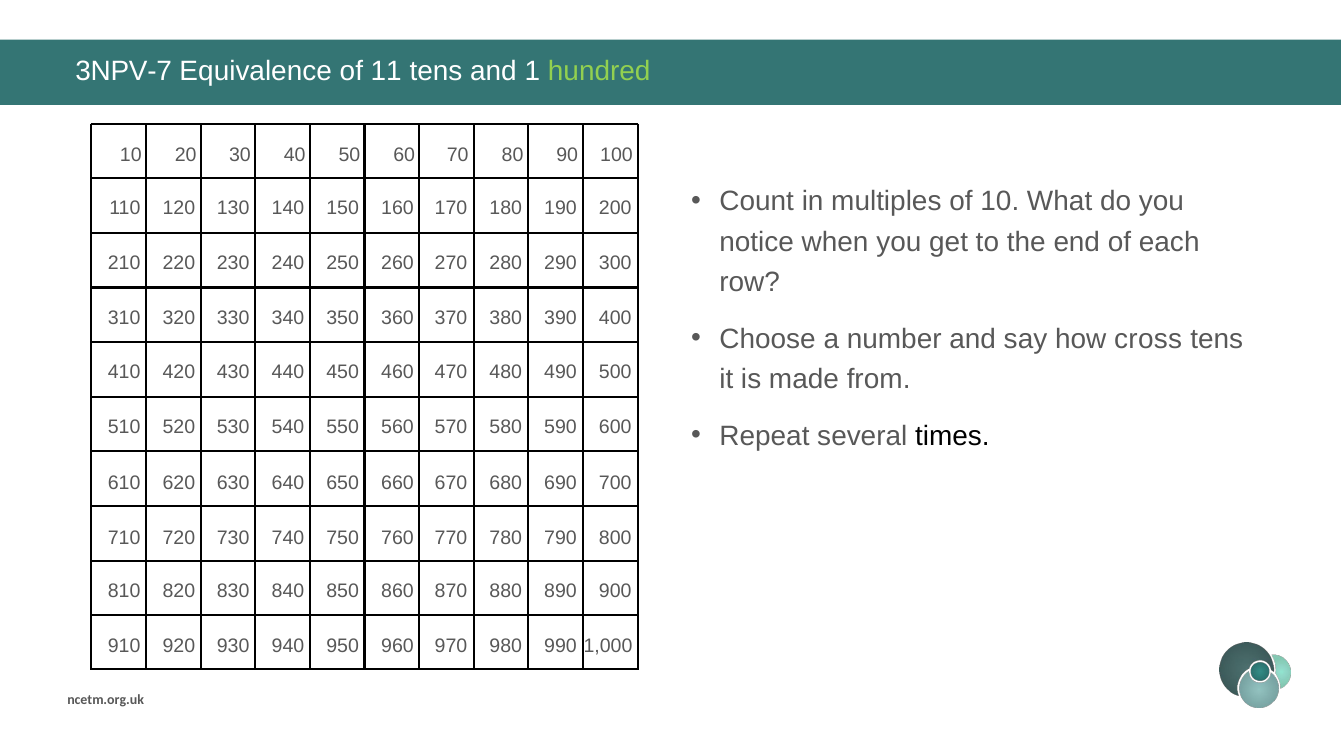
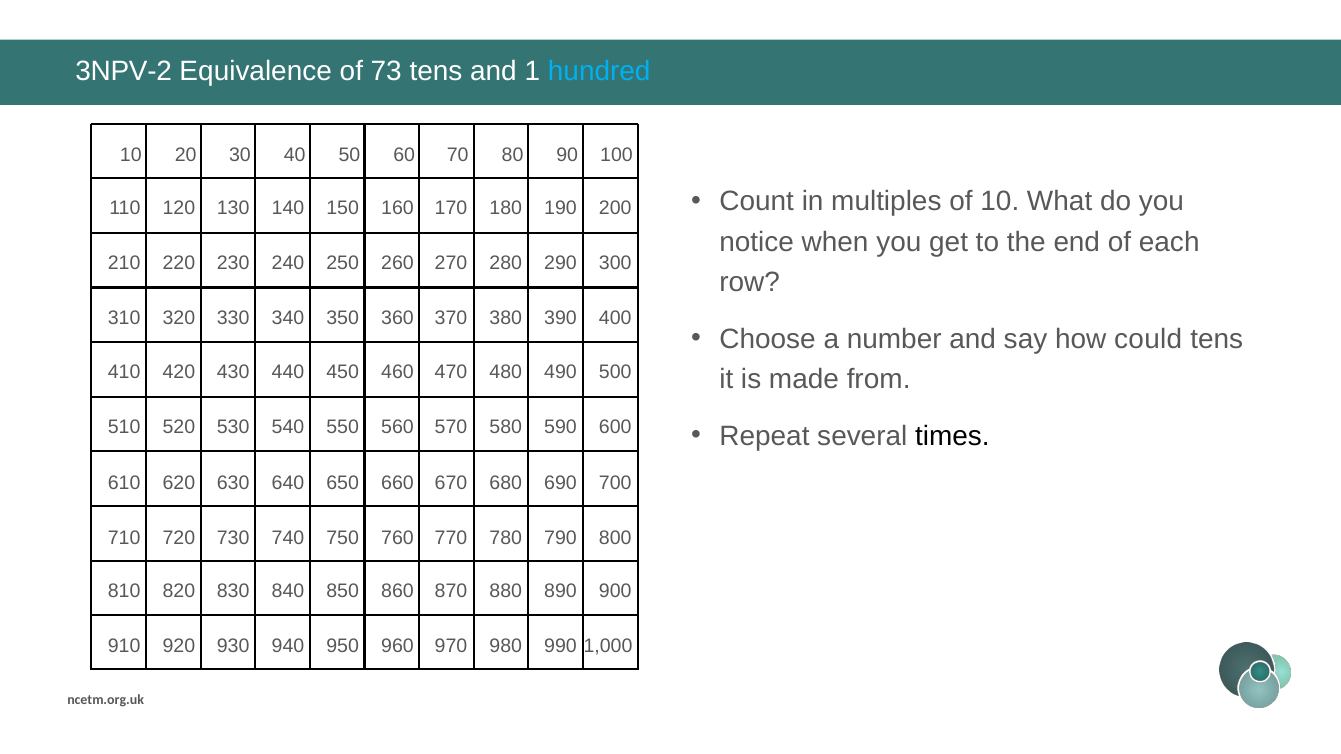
3NPV-7: 3NPV-7 -> 3NPV-2
11: 11 -> 73
hundred colour: light green -> light blue
cross: cross -> could
